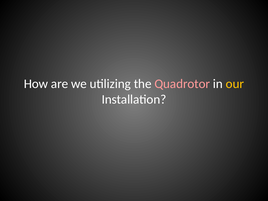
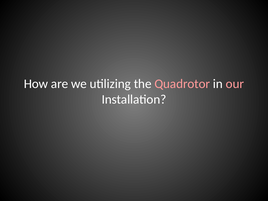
our colour: yellow -> pink
